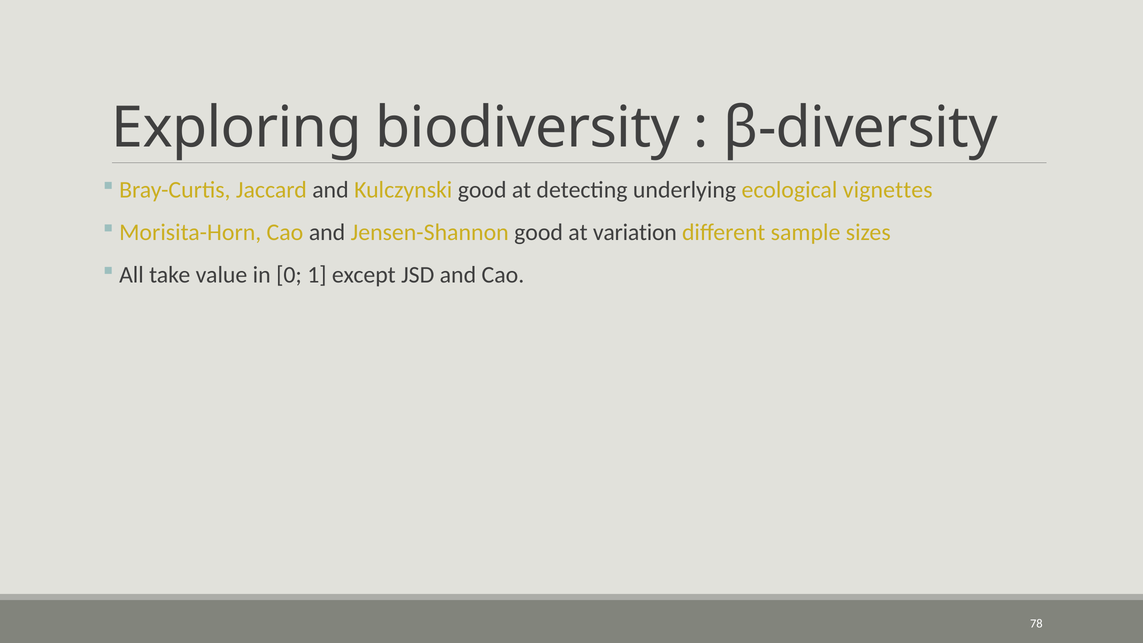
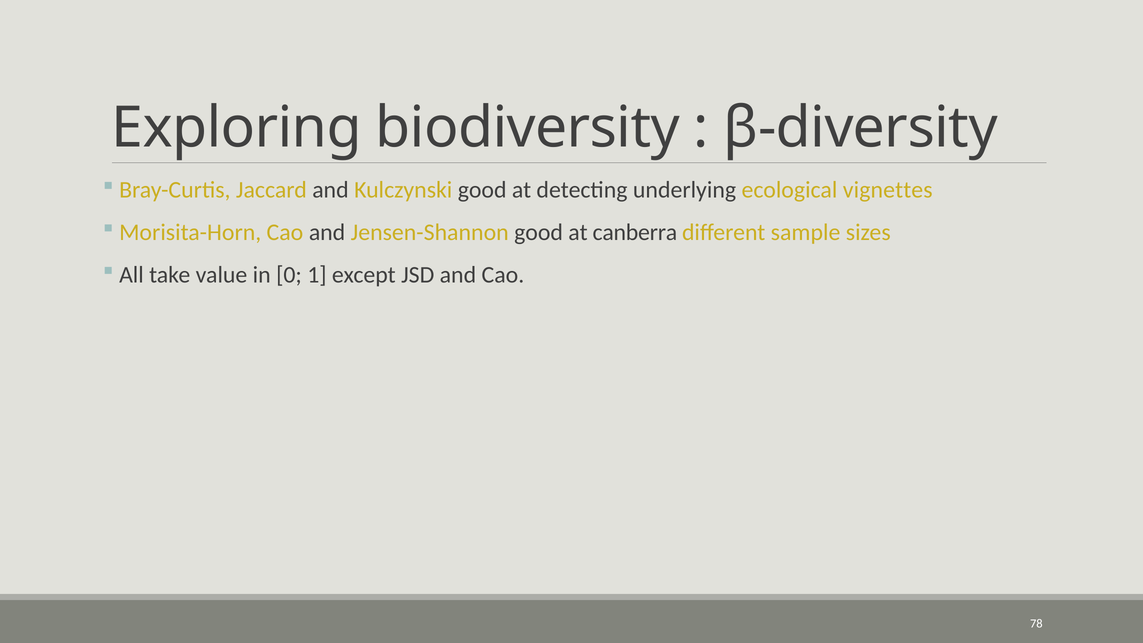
variation: variation -> canberra
